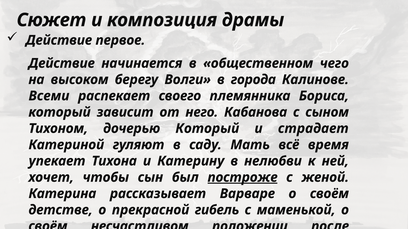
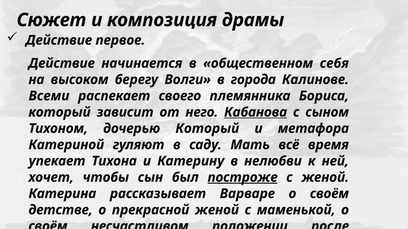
чего: чего -> себя
Кабанова underline: none -> present
страдает: страдает -> метафора
прекрасной гибель: гибель -> женой
